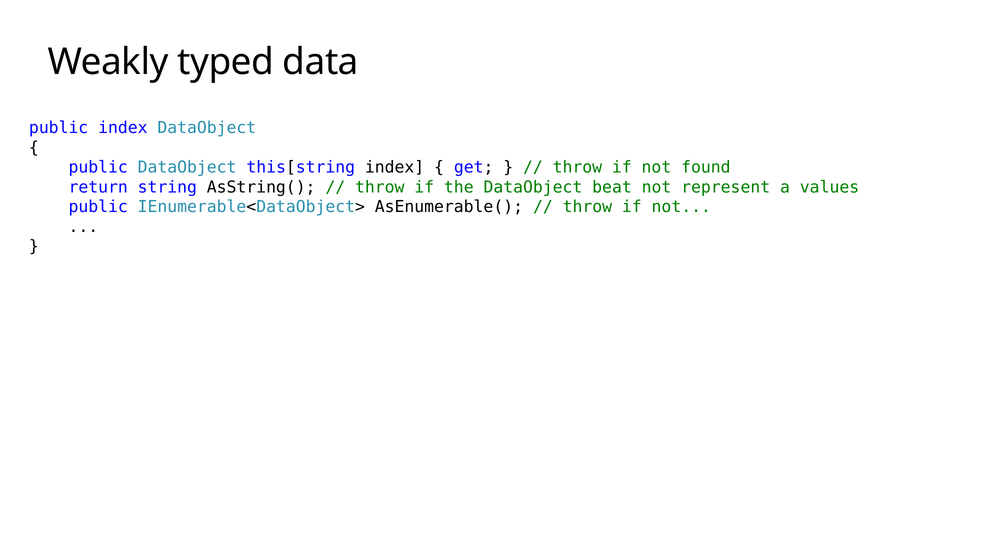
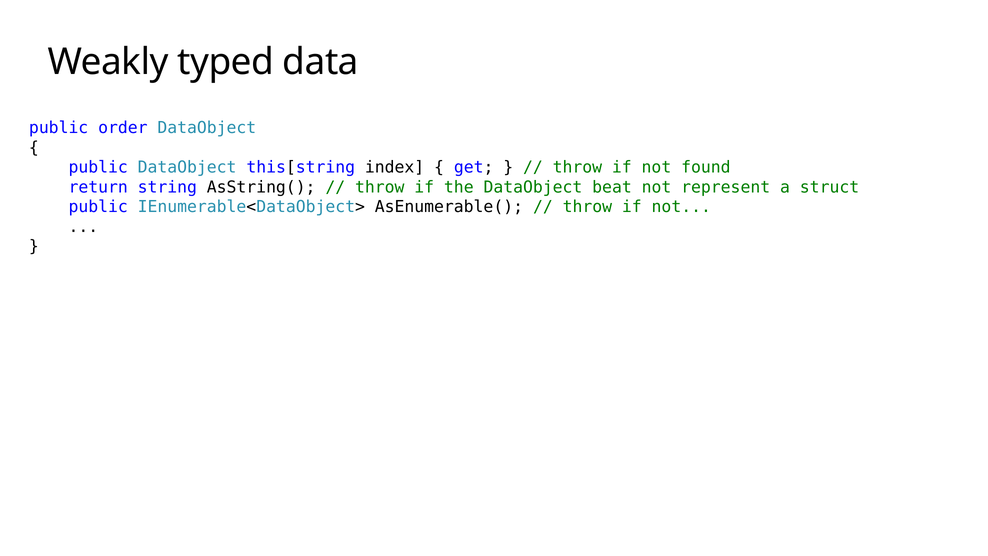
public index: index -> order
values: values -> struct
